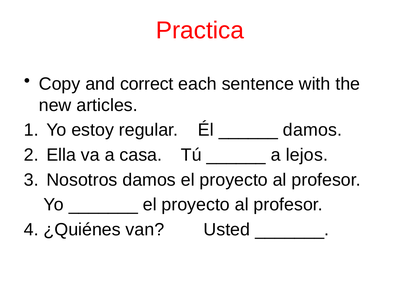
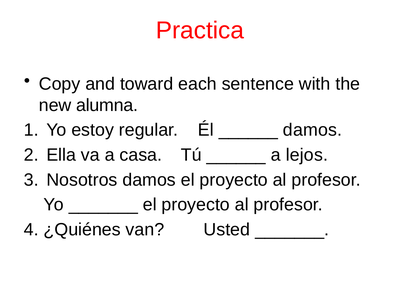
correct: correct -> toward
articles: articles -> alumna
